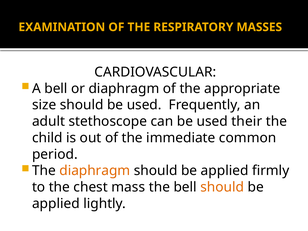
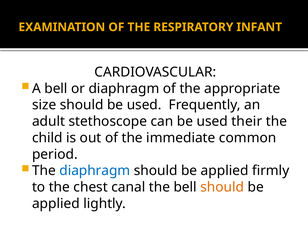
MASSES: MASSES -> INFANT
diaphragm at (95, 171) colour: orange -> blue
mass: mass -> canal
